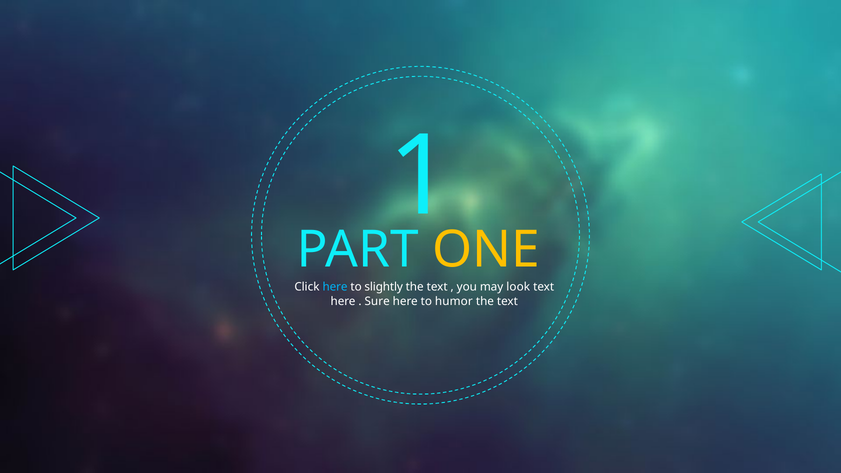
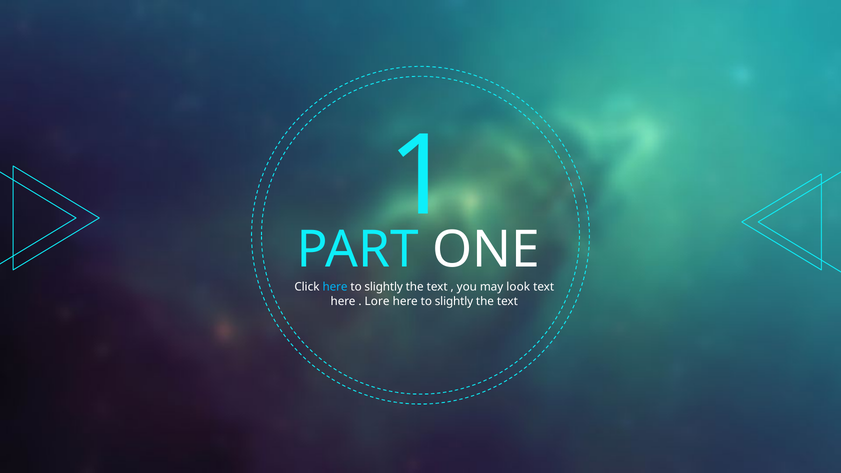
ONE colour: yellow -> white
Sure: Sure -> Lore
humor at (454, 301): humor -> slightly
